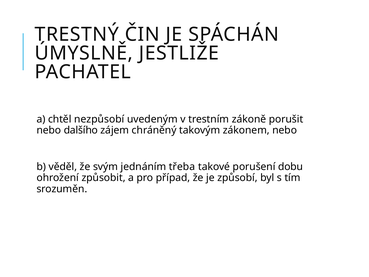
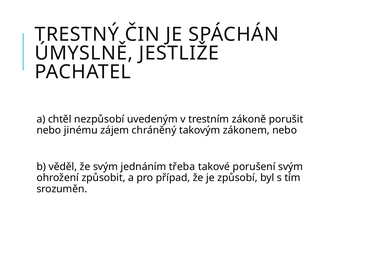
dalšího: dalšího -> jinému
porušení dobu: dobu -> svým
